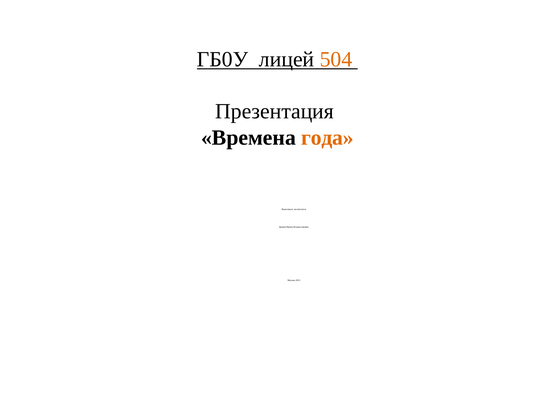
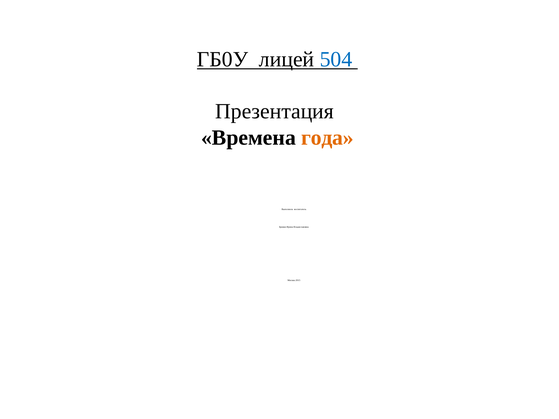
504 colour: orange -> blue
